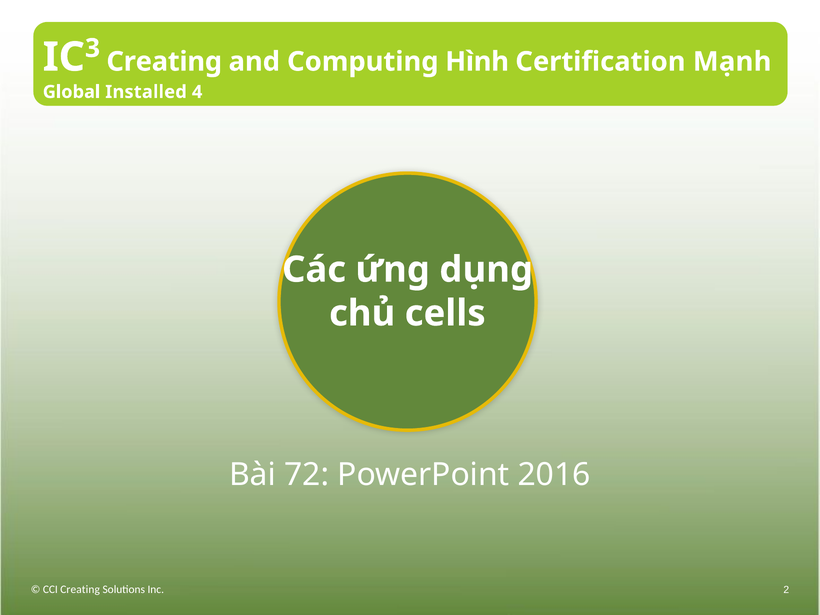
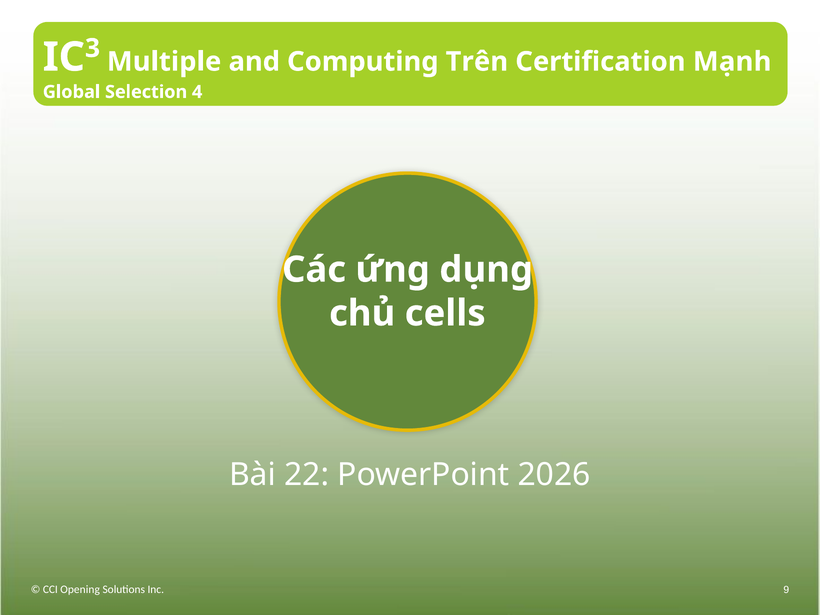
Creating at (164, 62): Creating -> Multiple
Hình: Hình -> Trên
Installed: Installed -> Selection
72: 72 -> 22
2016: 2016 -> 2026
CCI Creating: Creating -> Opening
2: 2 -> 9
